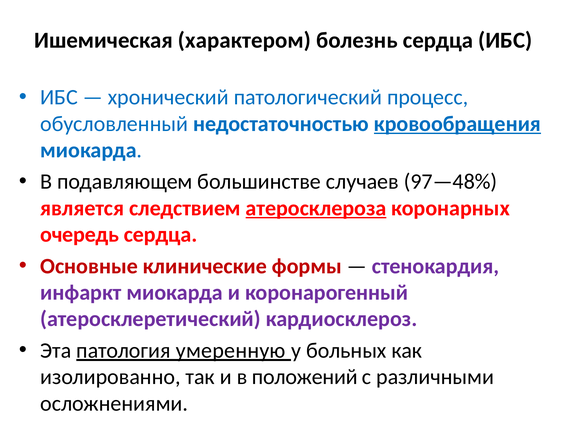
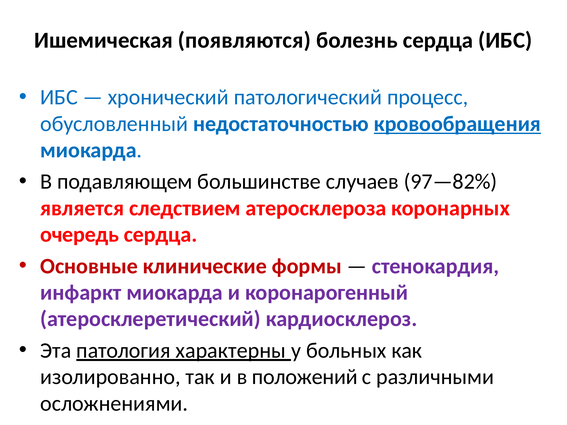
характером: характером -> появляются
97—48%: 97—48% -> 97—82%
атеросклероза underline: present -> none
умеренную: умеренную -> характерны
